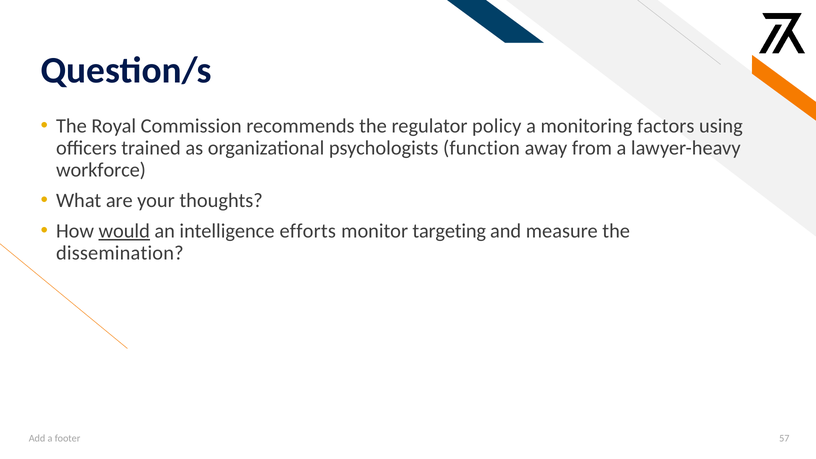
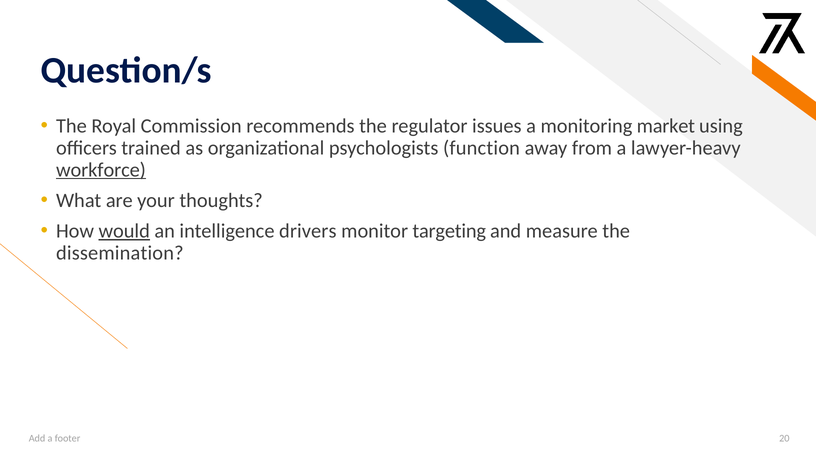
policy: policy -> issues
factors: factors -> market
workforce underline: none -> present
efforts: efforts -> drivers
57: 57 -> 20
